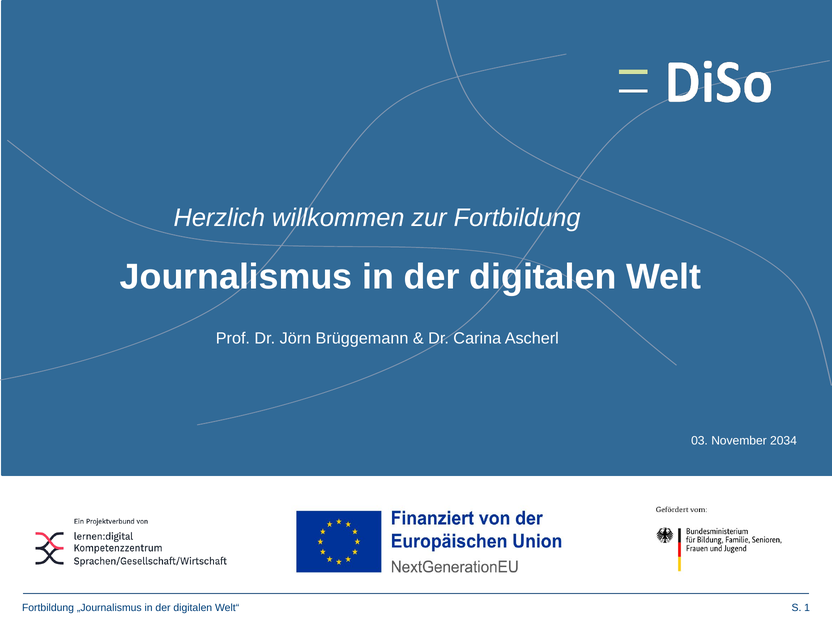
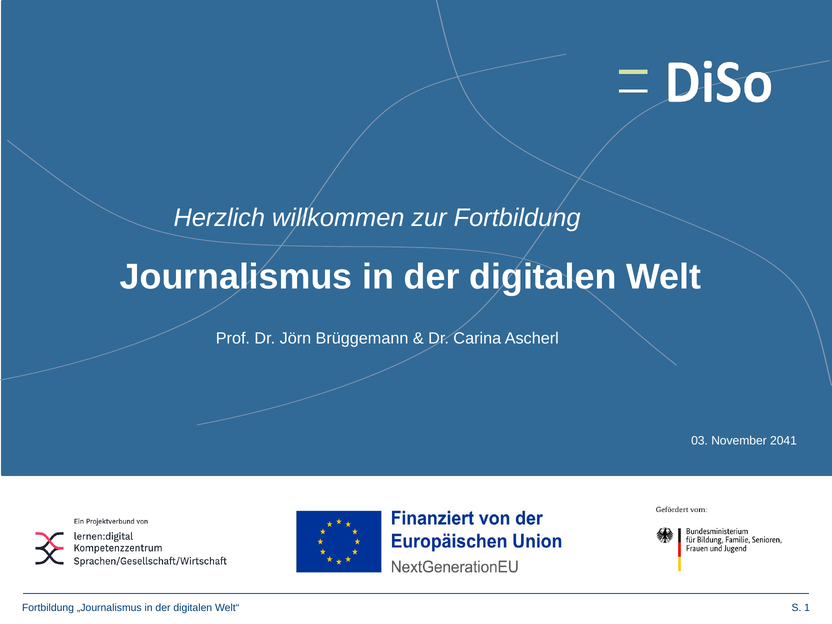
2034: 2034 -> 2041
